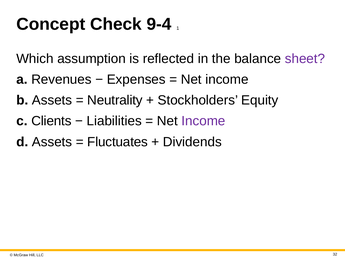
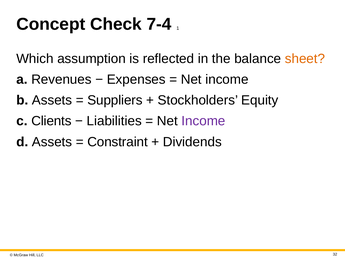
9-4: 9-4 -> 7-4
sheet colour: purple -> orange
Neutrality: Neutrality -> Suppliers
Fluctuates: Fluctuates -> Constraint
